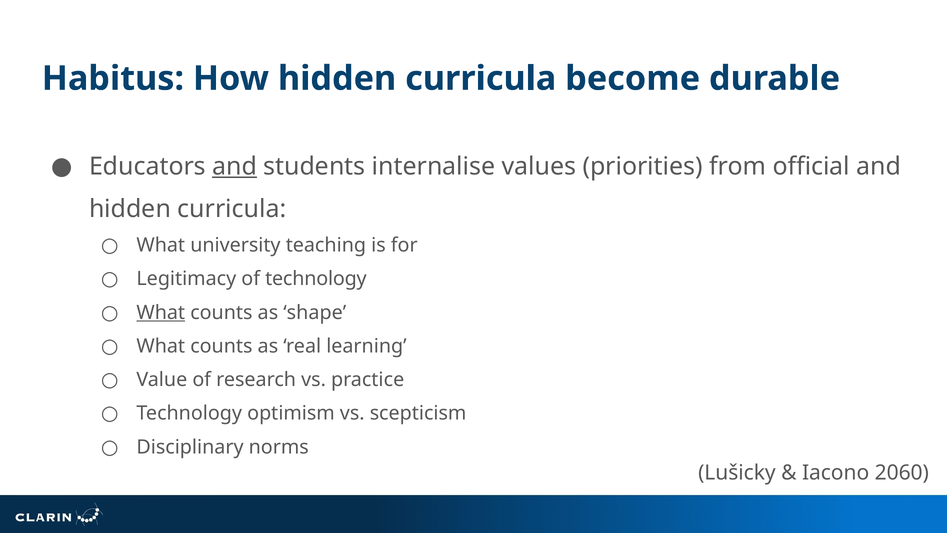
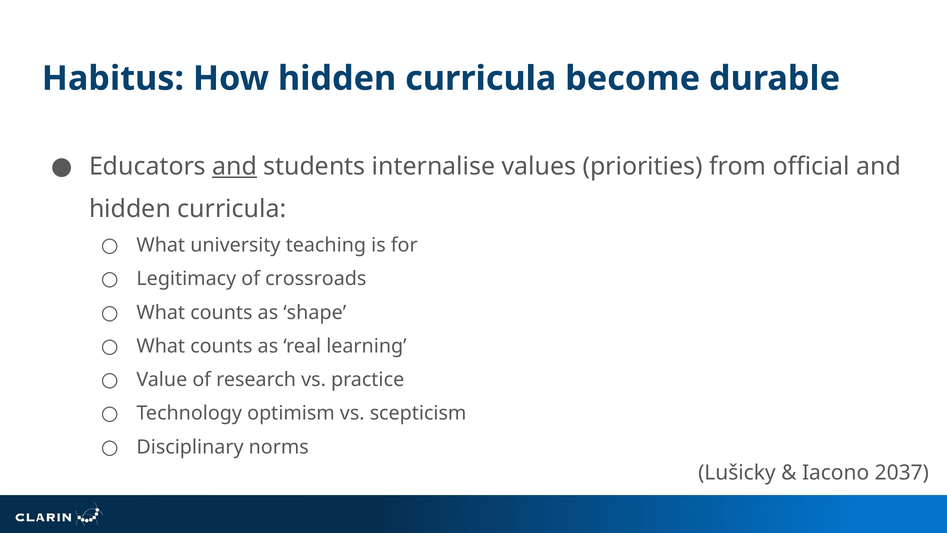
of technology: technology -> crossroads
What at (161, 312) underline: present -> none
2060: 2060 -> 2037
